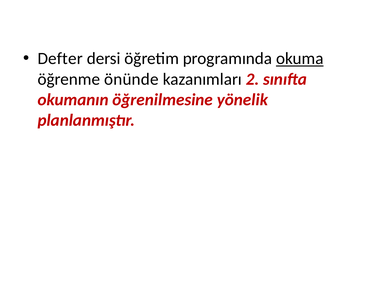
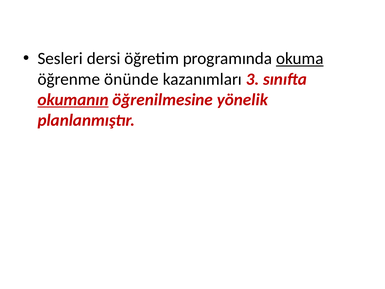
Defter: Defter -> Sesleri
2: 2 -> 3
okumanın underline: none -> present
